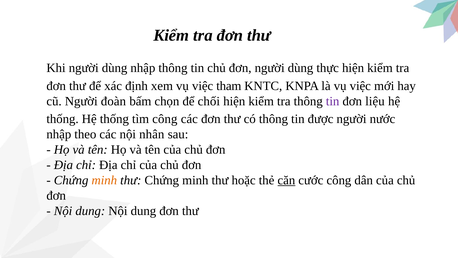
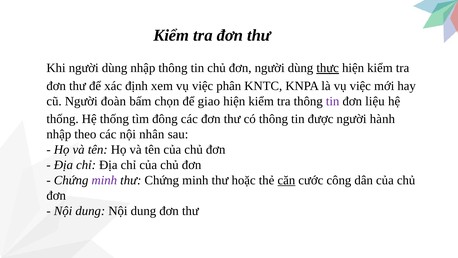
thực underline: none -> present
tham: tham -> phân
chối: chối -> giao
tìm công: công -> đông
nước: nước -> hành
minh at (104, 180) colour: orange -> purple
